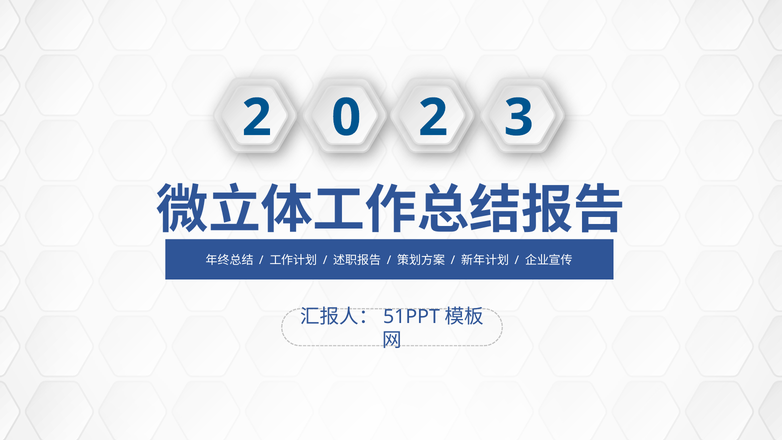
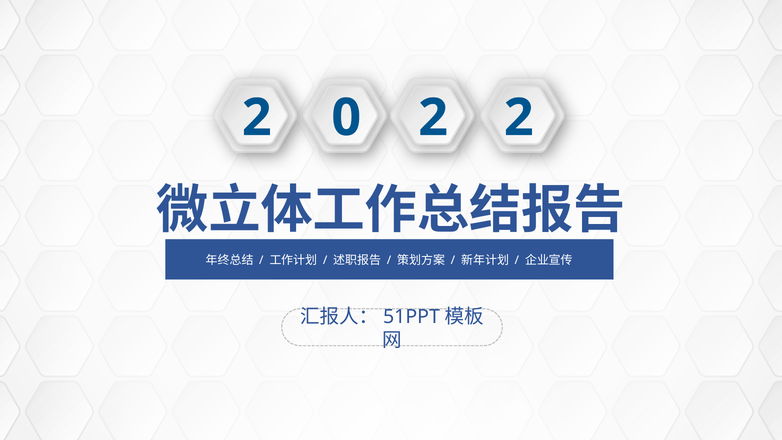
3 at (519, 118): 3 -> 2
